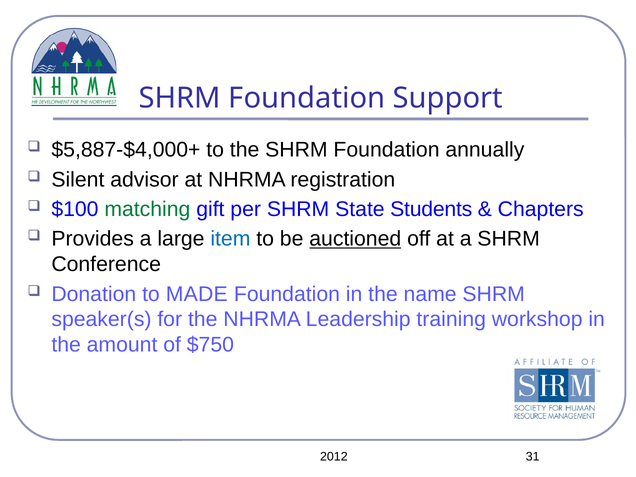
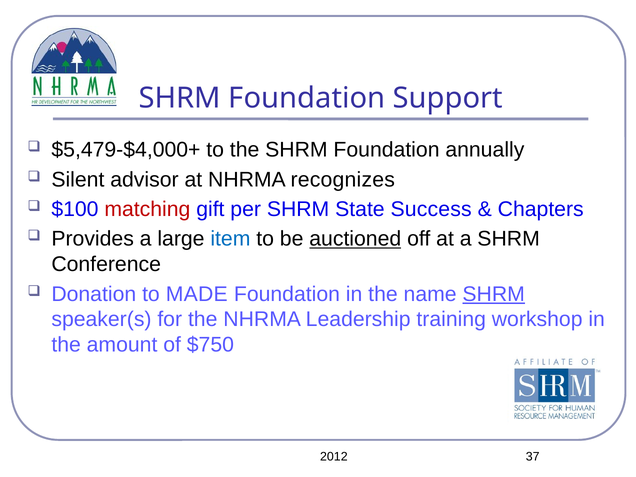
$5,887-$4,000+: $5,887-$4,000+ -> $5,479-$4,000+
registration: registration -> recognizes
matching colour: green -> red
Students: Students -> Success
SHRM at (494, 294) underline: none -> present
31: 31 -> 37
